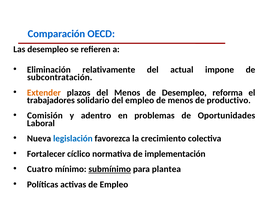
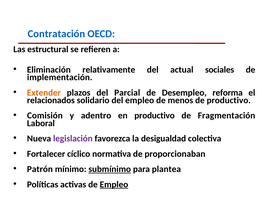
Comparación: Comparación -> Contratación
Las desempleo: desempleo -> estructural
impone: impone -> sociales
subcontratación: subcontratación -> implementación
del Menos: Menos -> Parcial
trabajadores: trabajadores -> relacionados
en problemas: problemas -> productivo
Oportunidades: Oportunidades -> Fragmentación
legislación colour: blue -> purple
crecimiento: crecimiento -> desigualdad
implementación: implementación -> proporcionaban
Cuatro: Cuatro -> Patrón
Empleo at (114, 184) underline: none -> present
